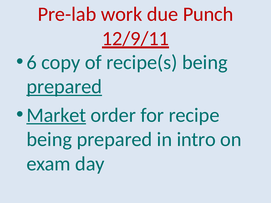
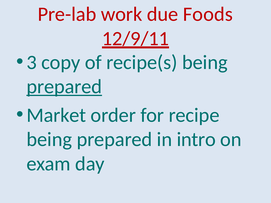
Punch: Punch -> Foods
6: 6 -> 3
Market underline: present -> none
